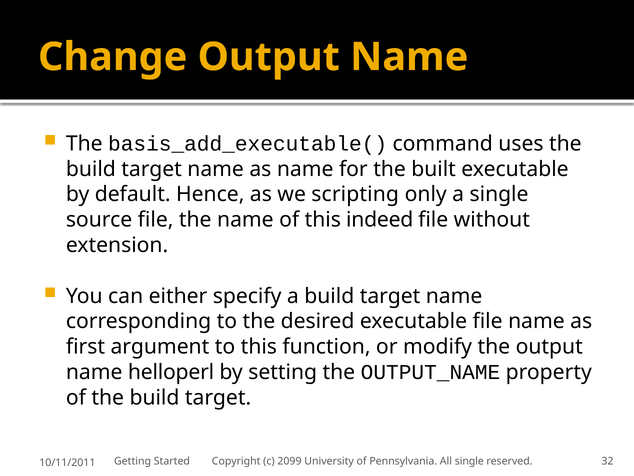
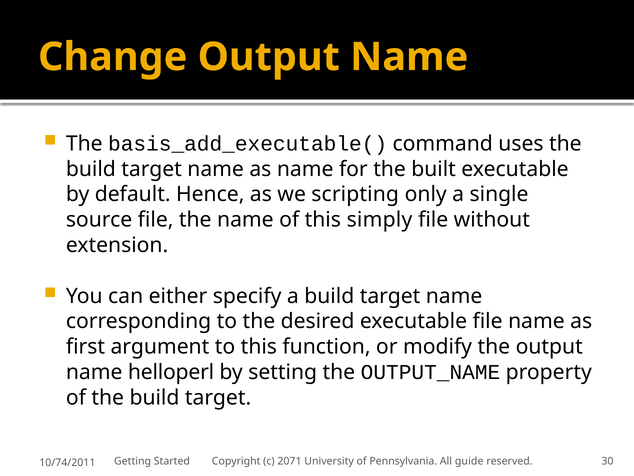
indeed: indeed -> simply
2099: 2099 -> 2071
All single: single -> guide
32: 32 -> 30
10/11/2011: 10/11/2011 -> 10/74/2011
